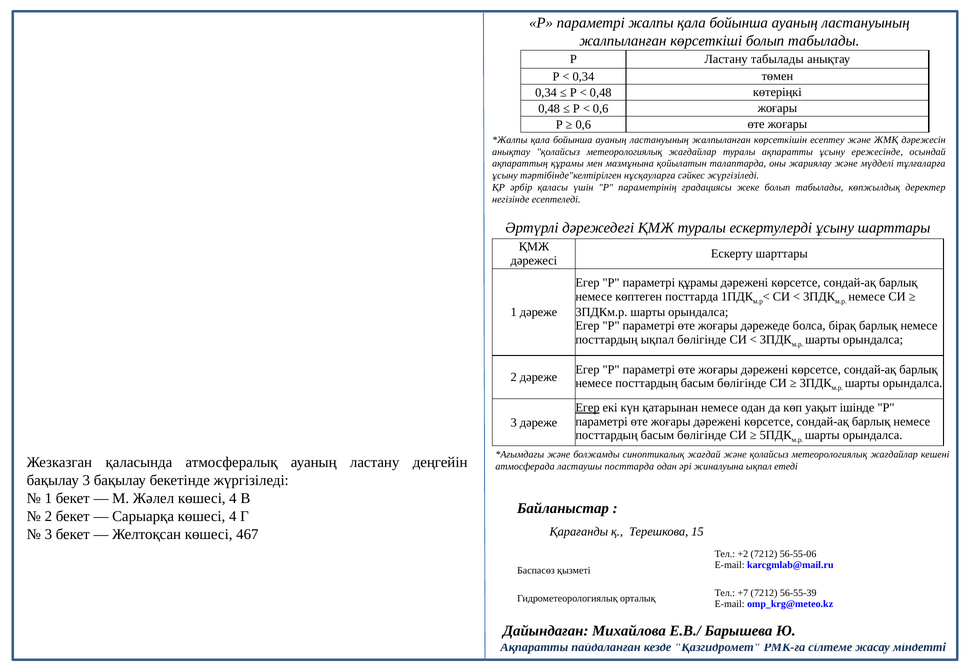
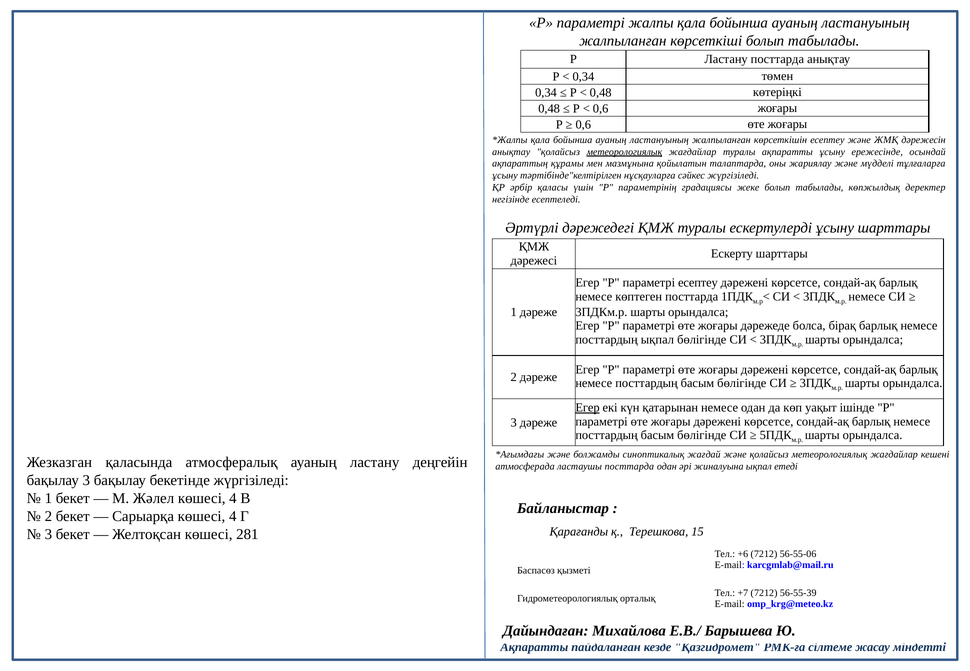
Ластану табылады: табылады -> посттарда
метеорологиялық at (624, 152) underline: none -> present
параметрі құрамы: құрамы -> есептеу
467: 467 -> 281
+2: +2 -> +6
